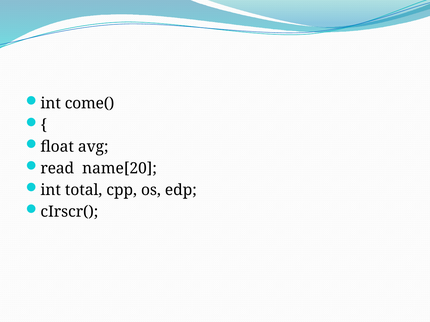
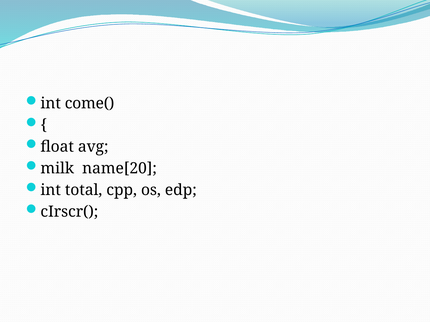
read: read -> milk
